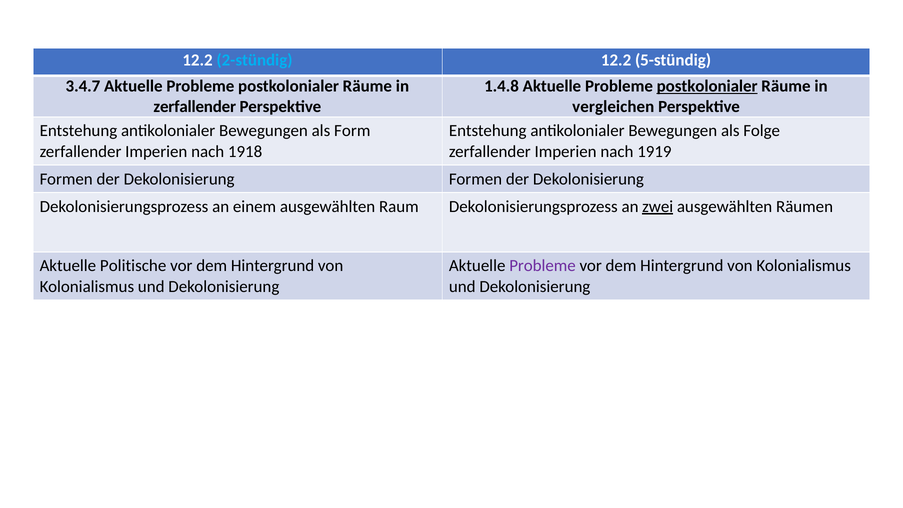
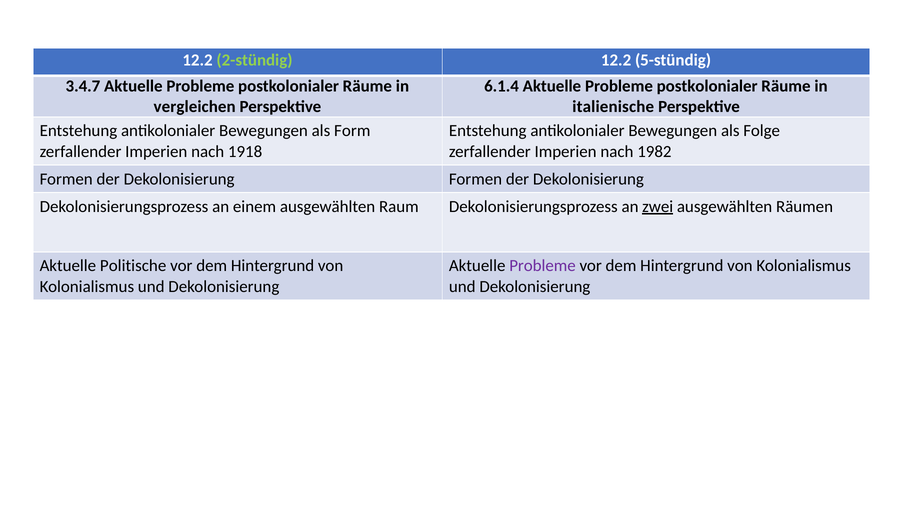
2-stündig colour: light blue -> light green
1.4.8: 1.4.8 -> 6.1.4
postkolonialer at (707, 86) underline: present -> none
zerfallender at (195, 107): zerfallender -> vergleichen
vergleichen: vergleichen -> italienische
1919: 1919 -> 1982
